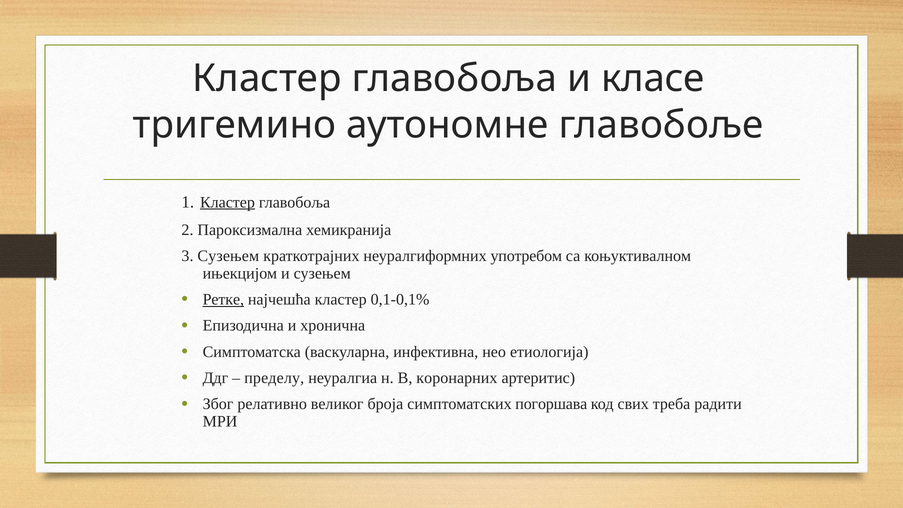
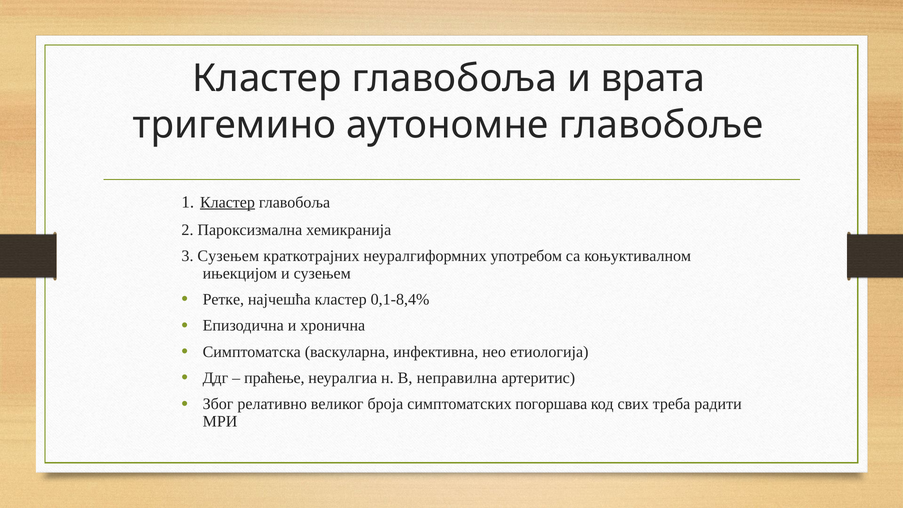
класе: класе -> врата
Ретке underline: present -> none
0,1-0,1%: 0,1-0,1% -> 0,1-8,4%
пределу: пределу -> праћење
коронарних: коронарних -> неправилна
